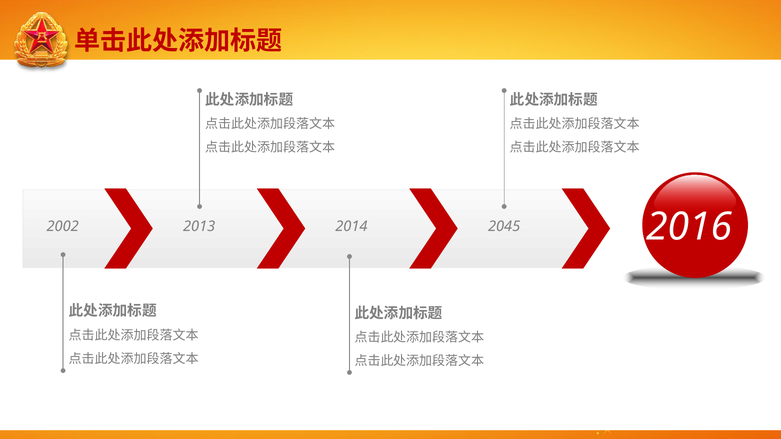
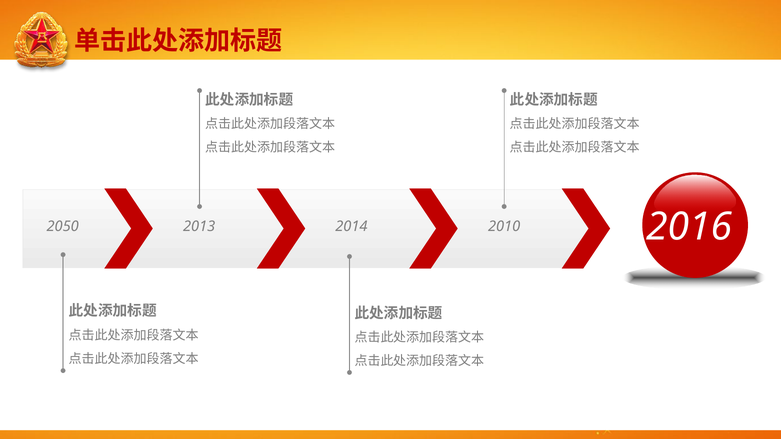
2002: 2002 -> 2050
2045: 2045 -> 2010
